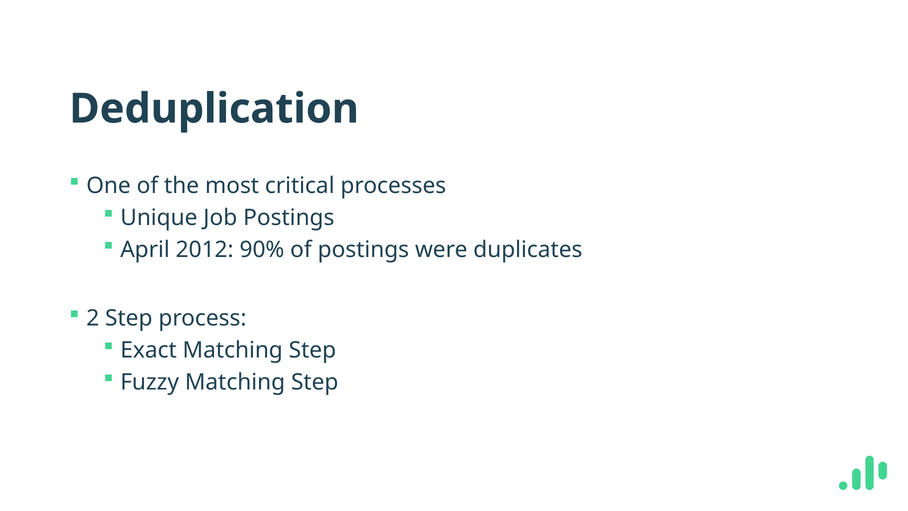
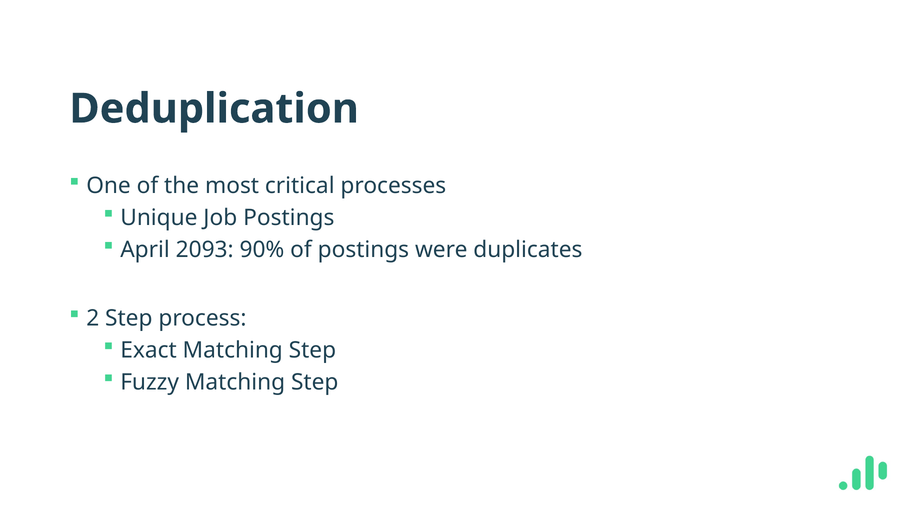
2012: 2012 -> 2093
